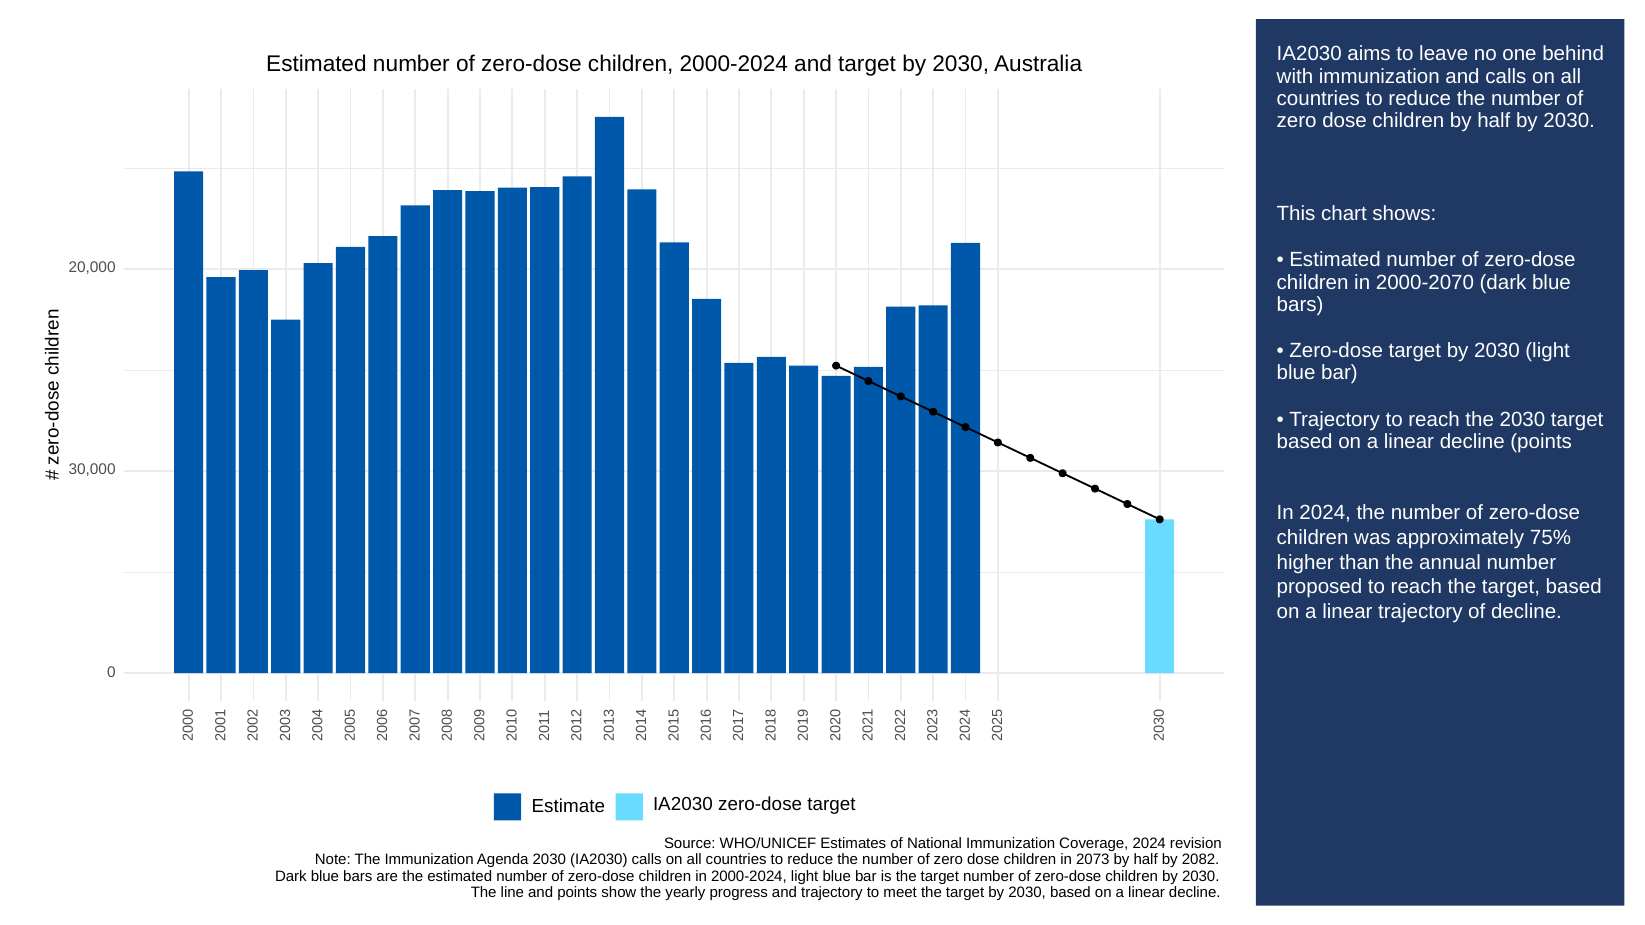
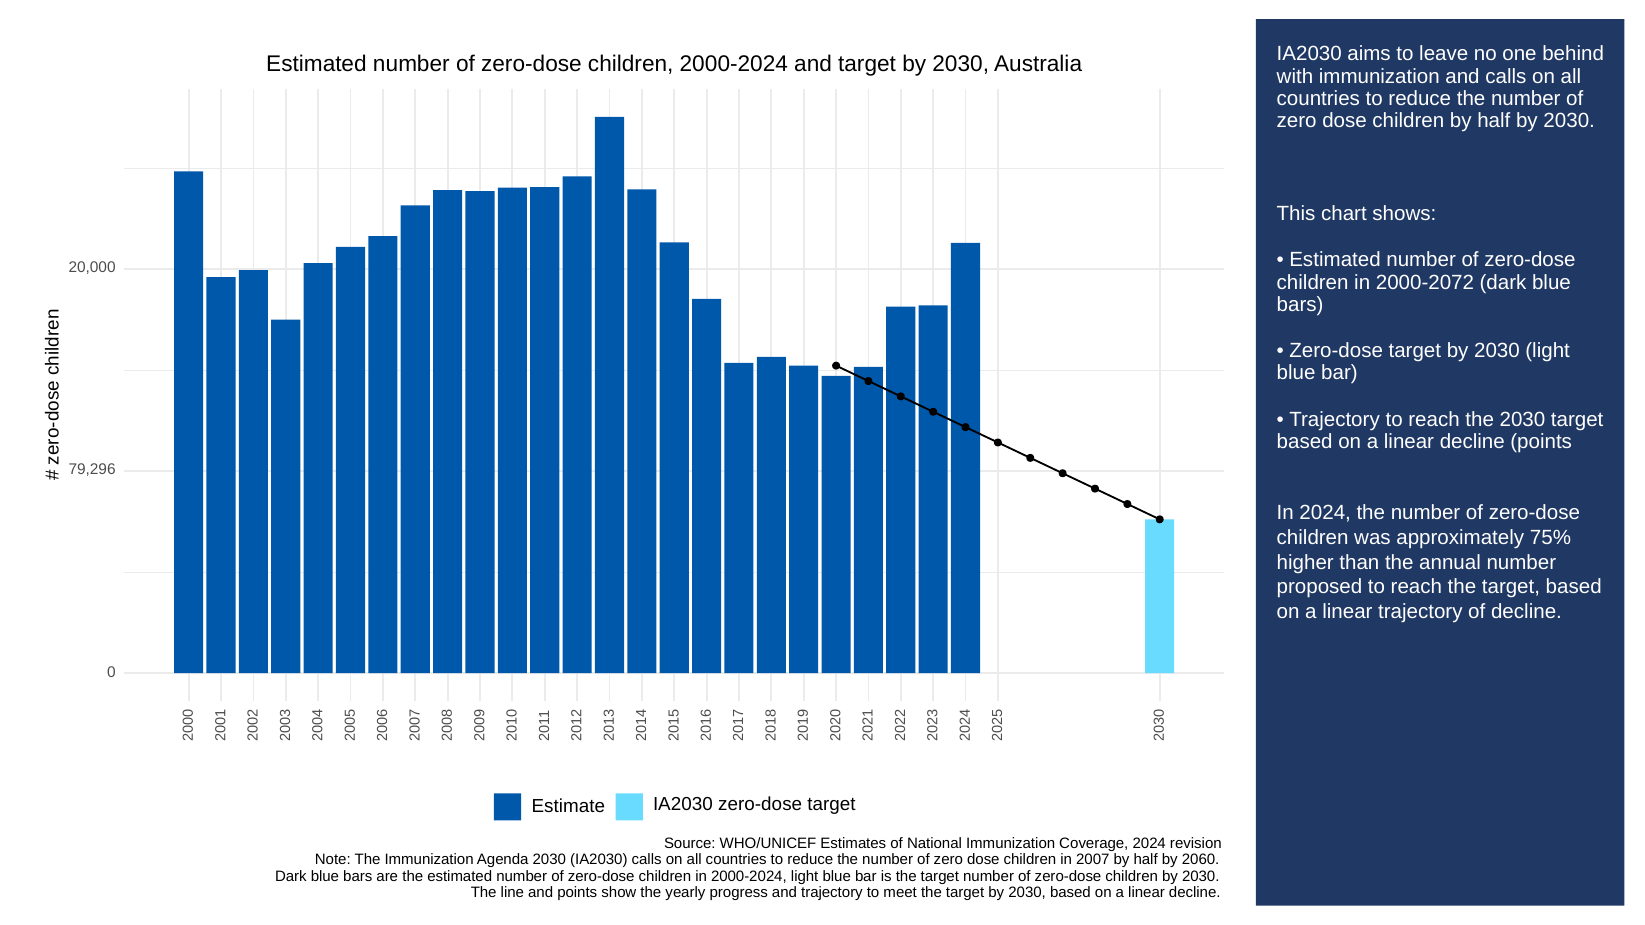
2000-2070: 2000-2070 -> 2000-2072
30,000: 30,000 -> 79,296
2073: 2073 -> 2007
2082: 2082 -> 2060
